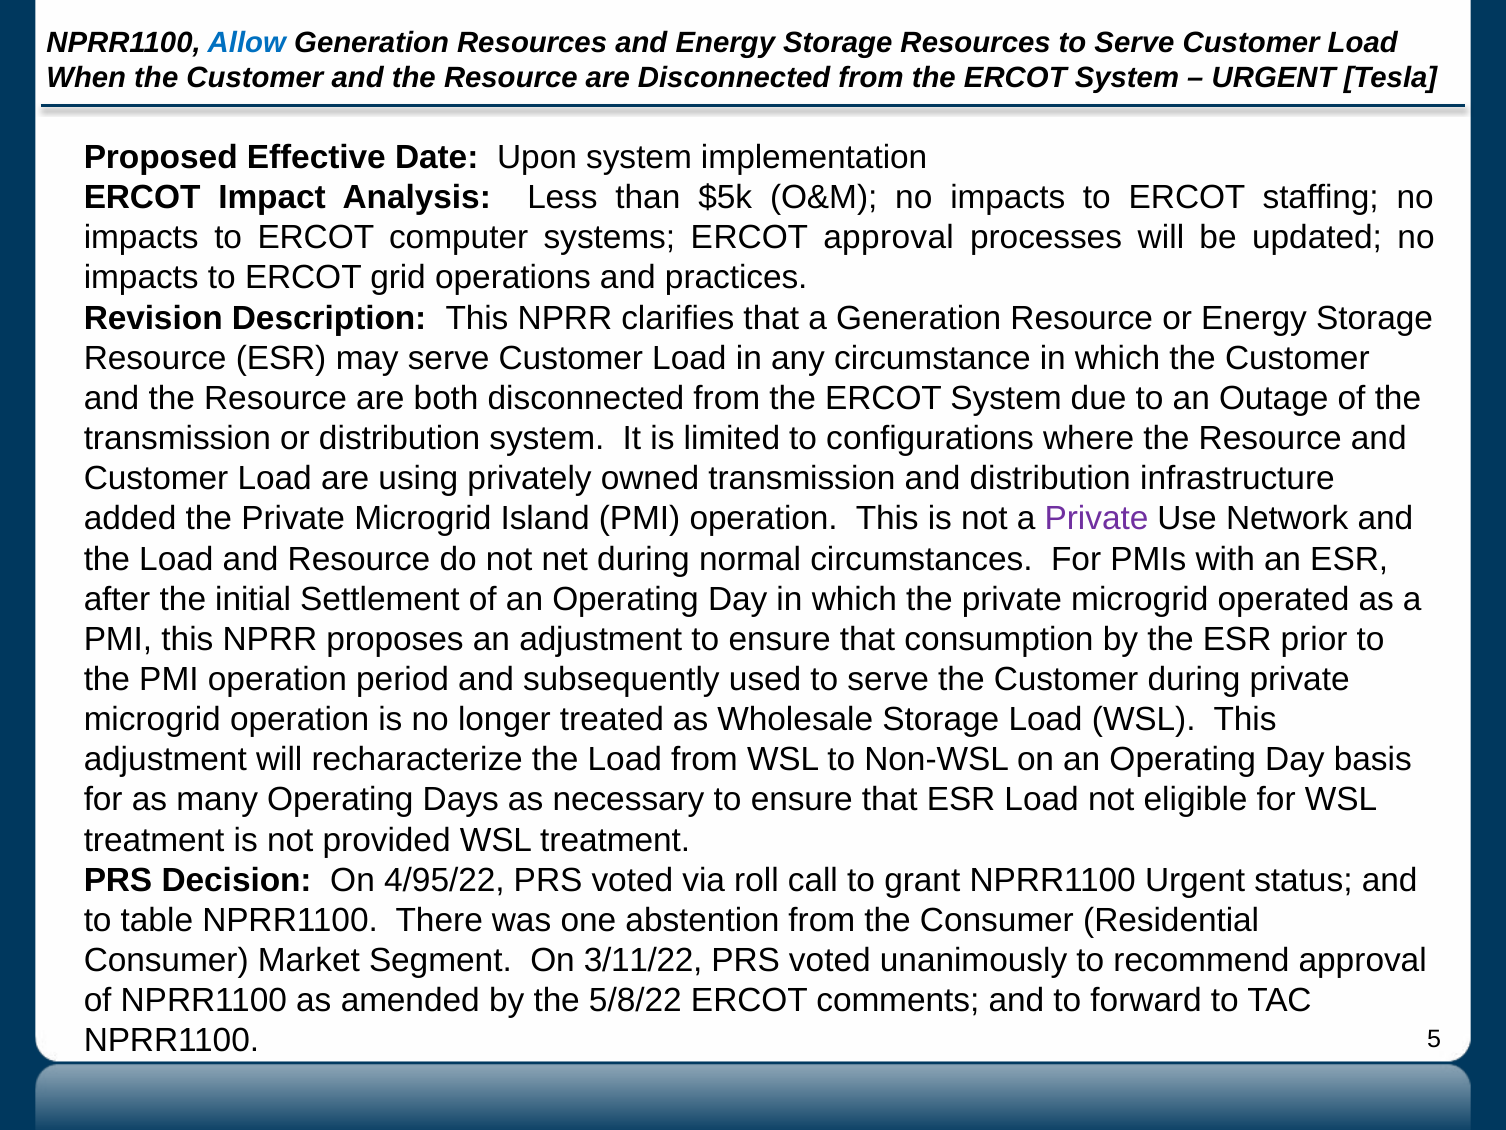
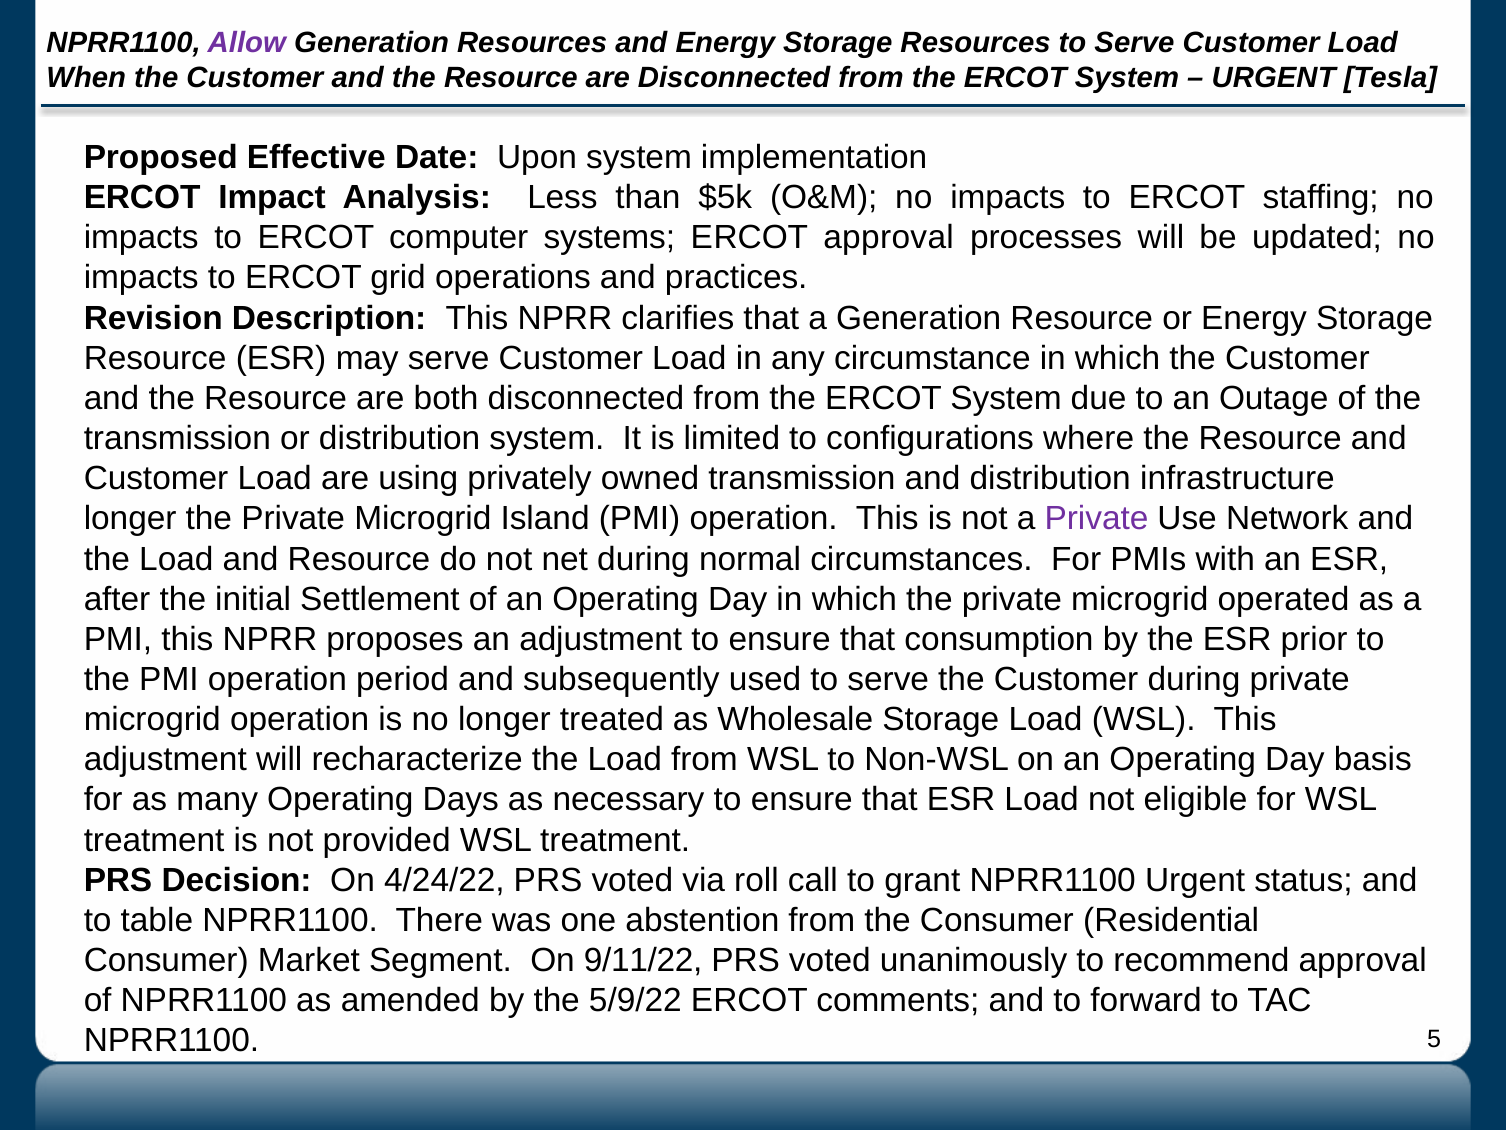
Allow colour: blue -> purple
added at (130, 519): added -> longer
4/95/22: 4/95/22 -> 4/24/22
3/11/22: 3/11/22 -> 9/11/22
5/8/22: 5/8/22 -> 5/9/22
